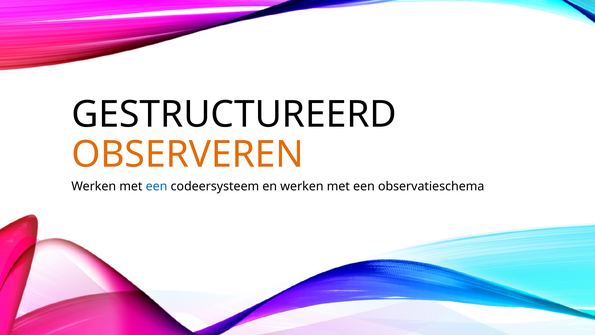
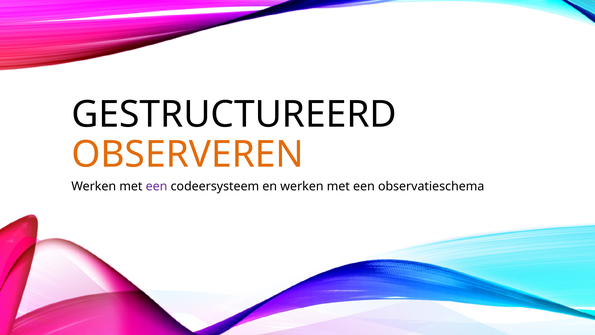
een at (157, 186) colour: blue -> purple
